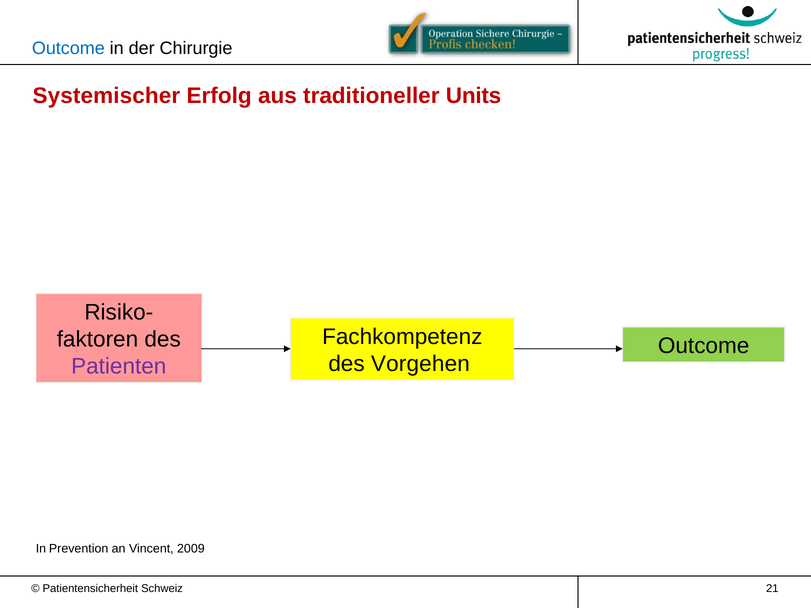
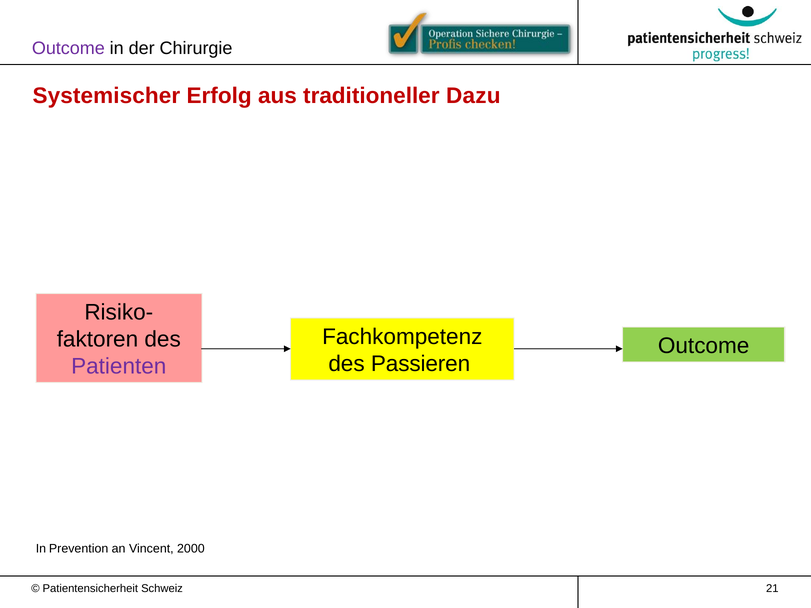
Outcome at (68, 48) colour: blue -> purple
Units: Units -> Dazu
Vorgehen: Vorgehen -> Passieren
2009: 2009 -> 2000
